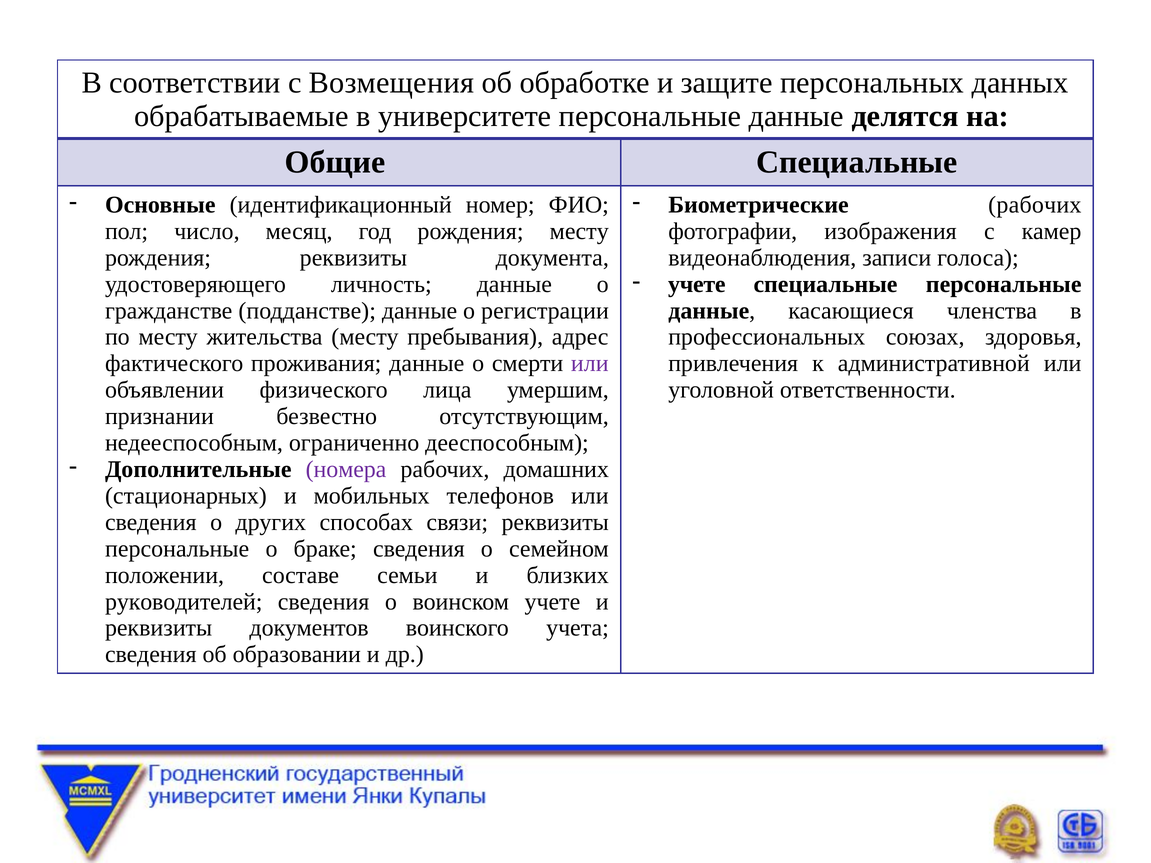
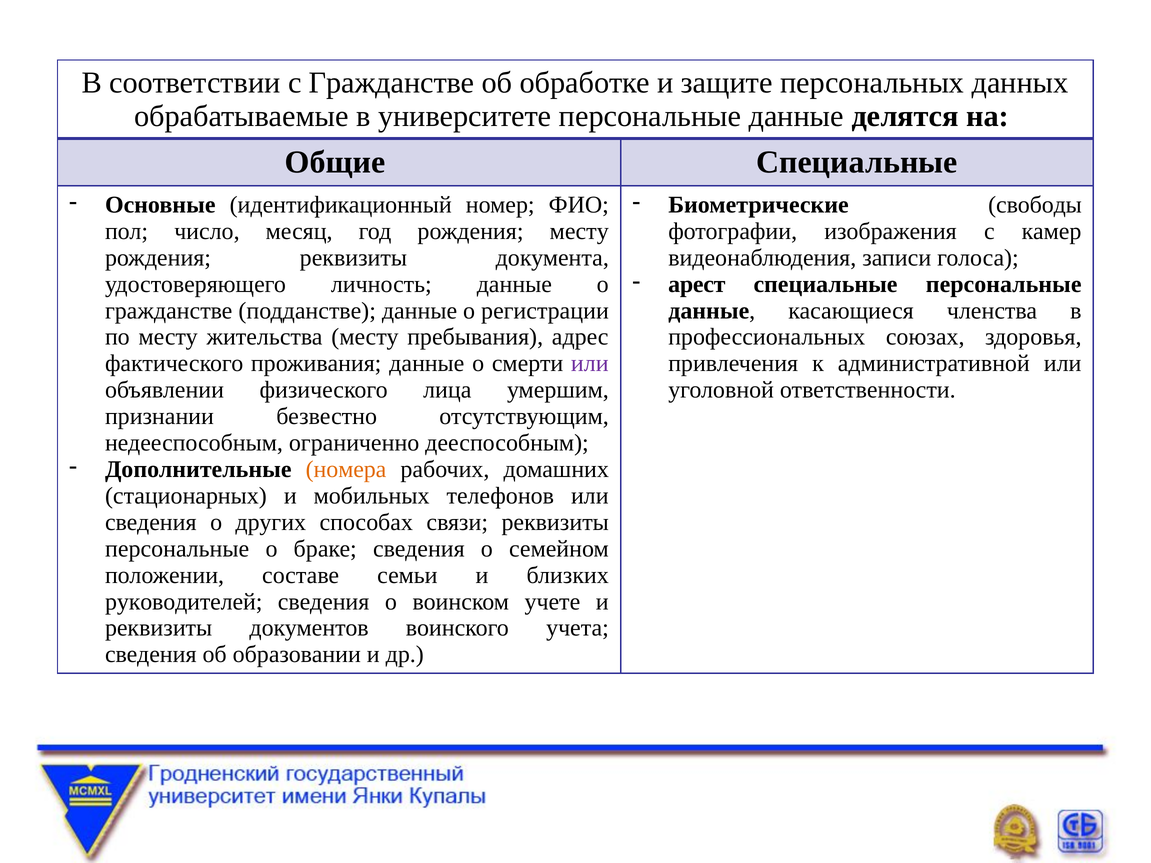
с Возмещения: Возмещения -> Гражданстве
Биометрические рабочих: рабочих -> свободы
учете at (697, 284): учете -> арест
номера colour: purple -> orange
